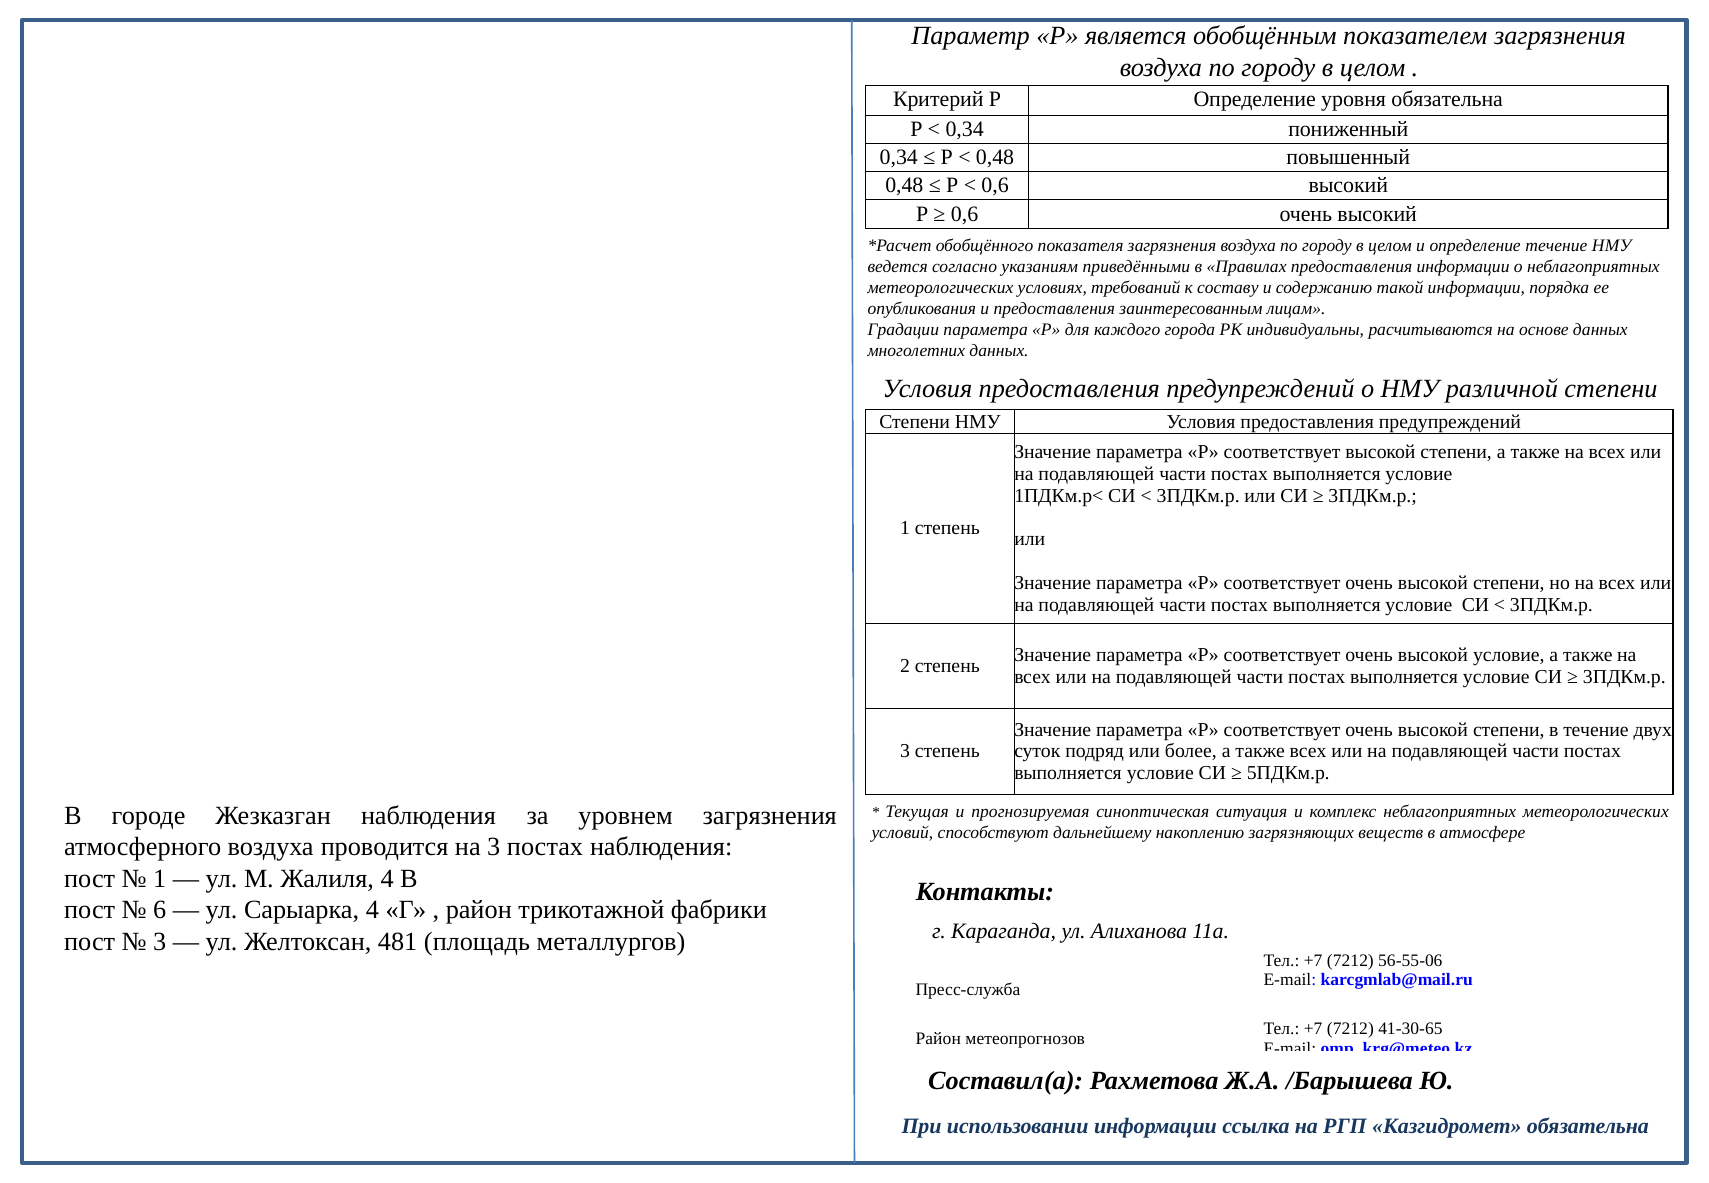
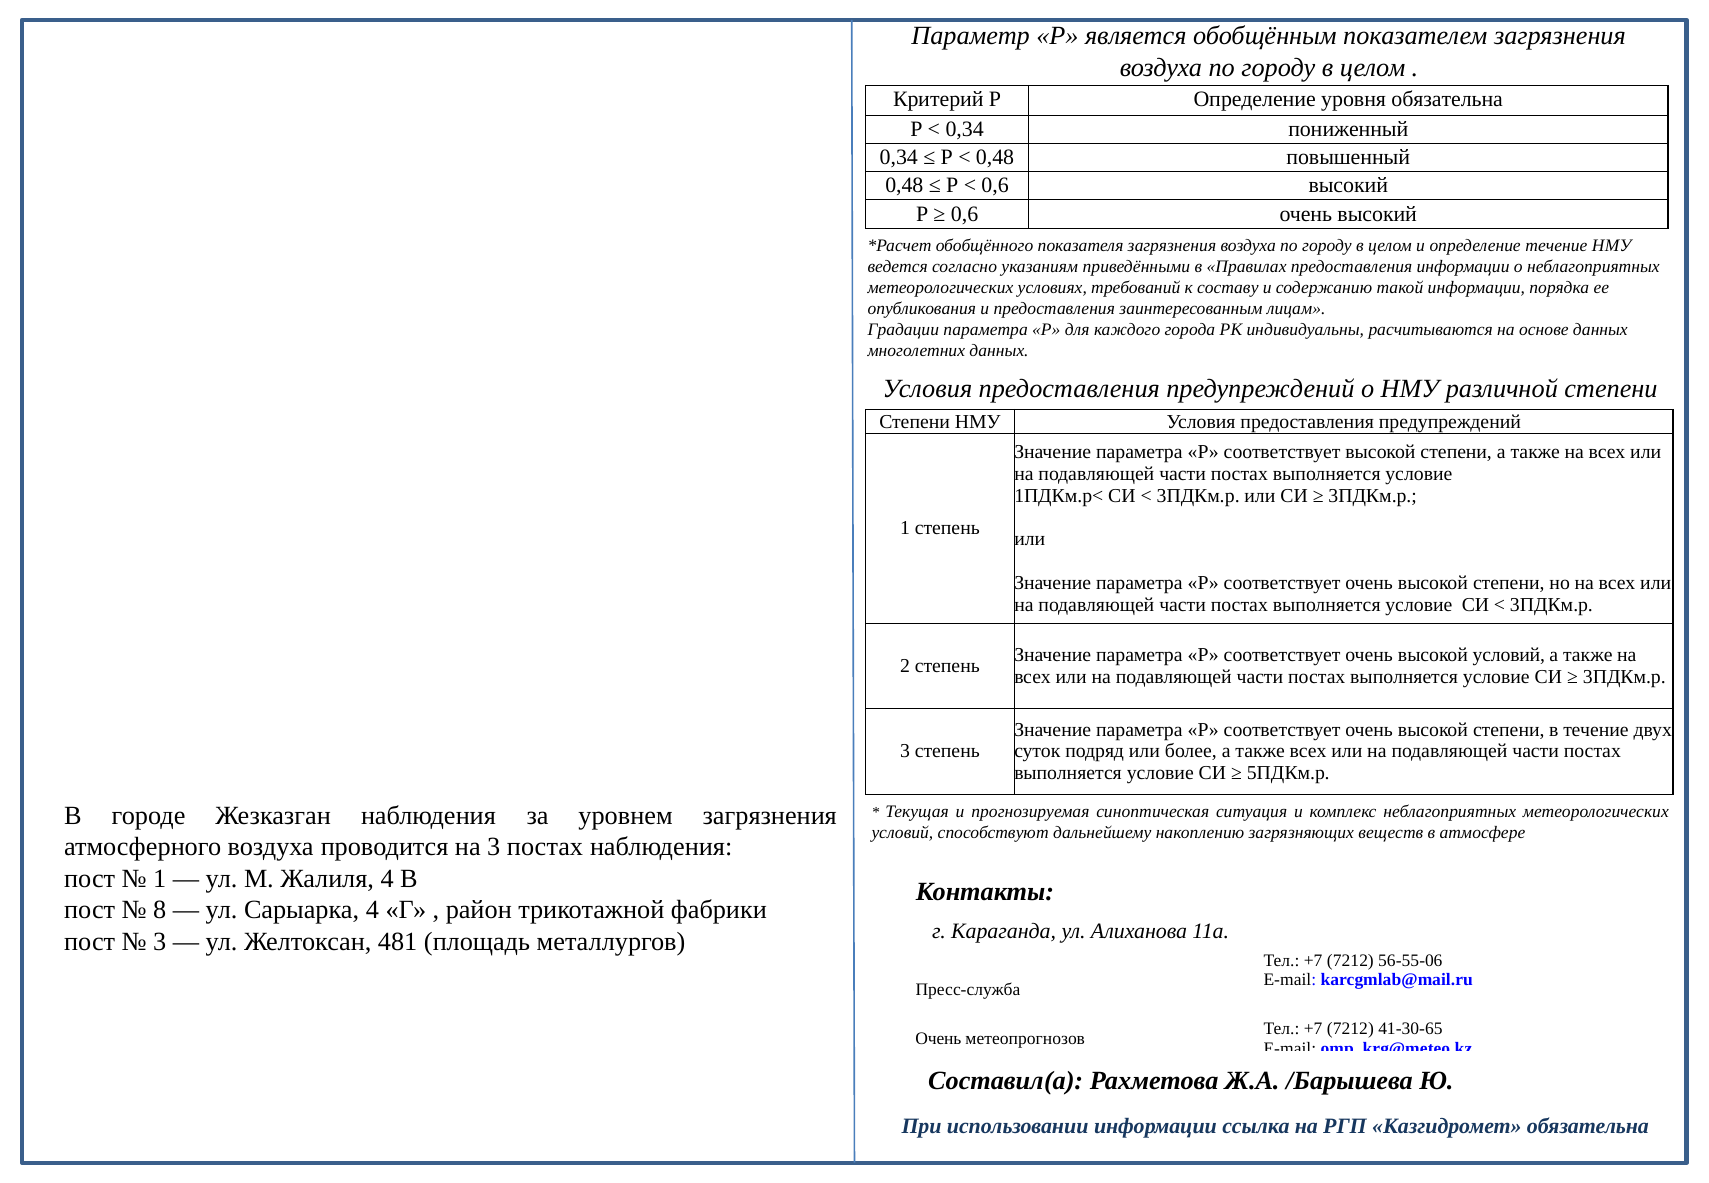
высокой условие: условие -> условий
6: 6 -> 8
Район at (938, 1039): Район -> Очень
